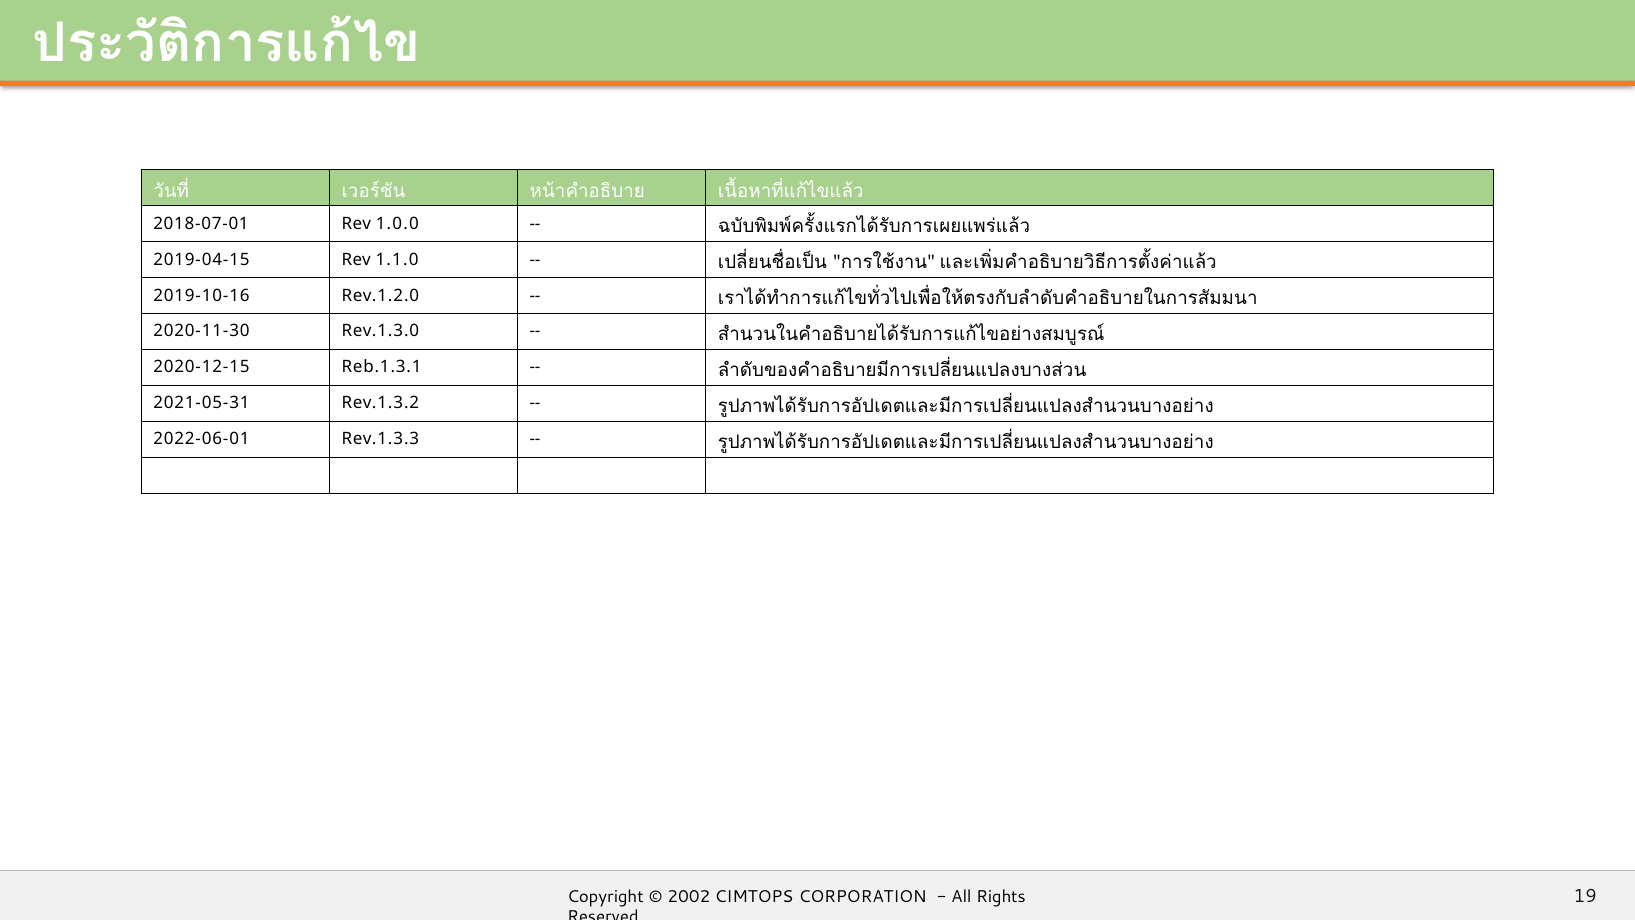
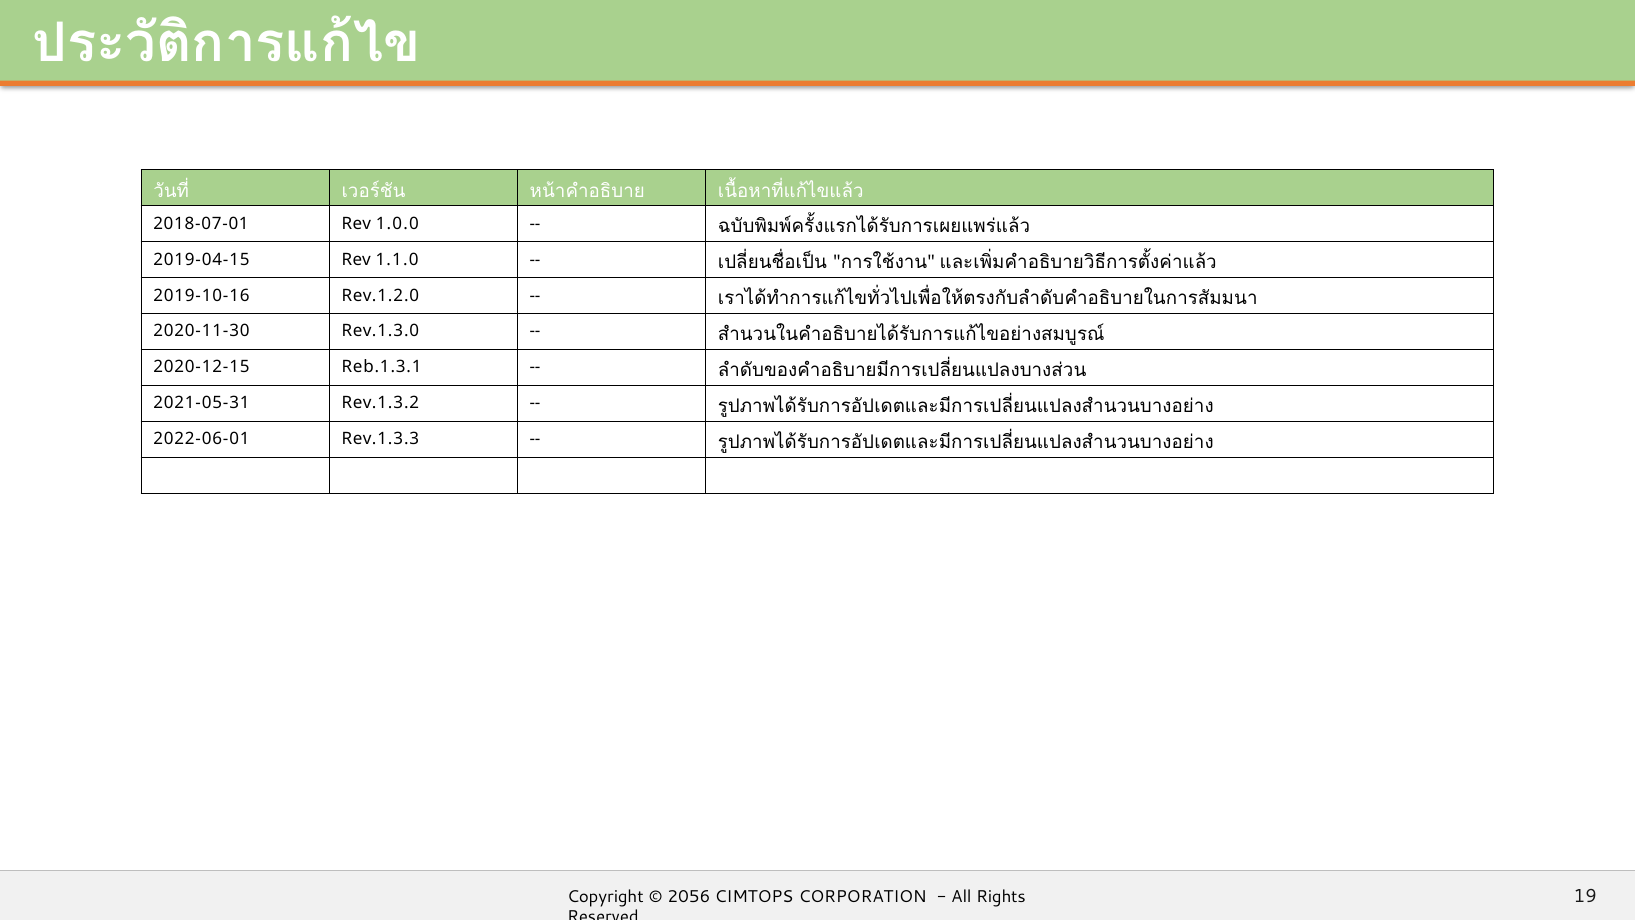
2002: 2002 -> 2056
